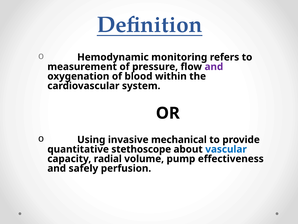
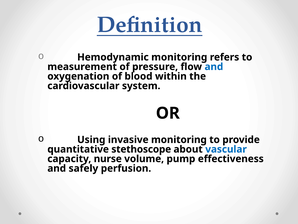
and at (214, 67) colour: purple -> blue
invasive mechanical: mechanical -> monitoring
radial: radial -> nurse
